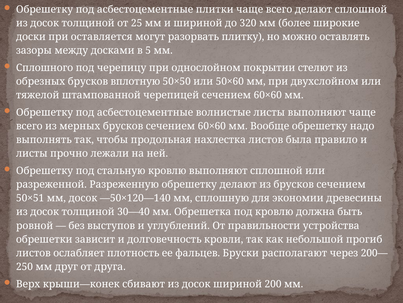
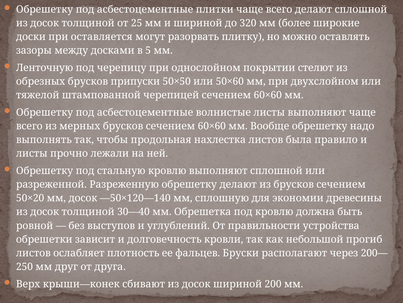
Сплошного: Сплошного -> Ленточную
вплотную: вплотную -> припуски
50×51: 50×51 -> 50×20
